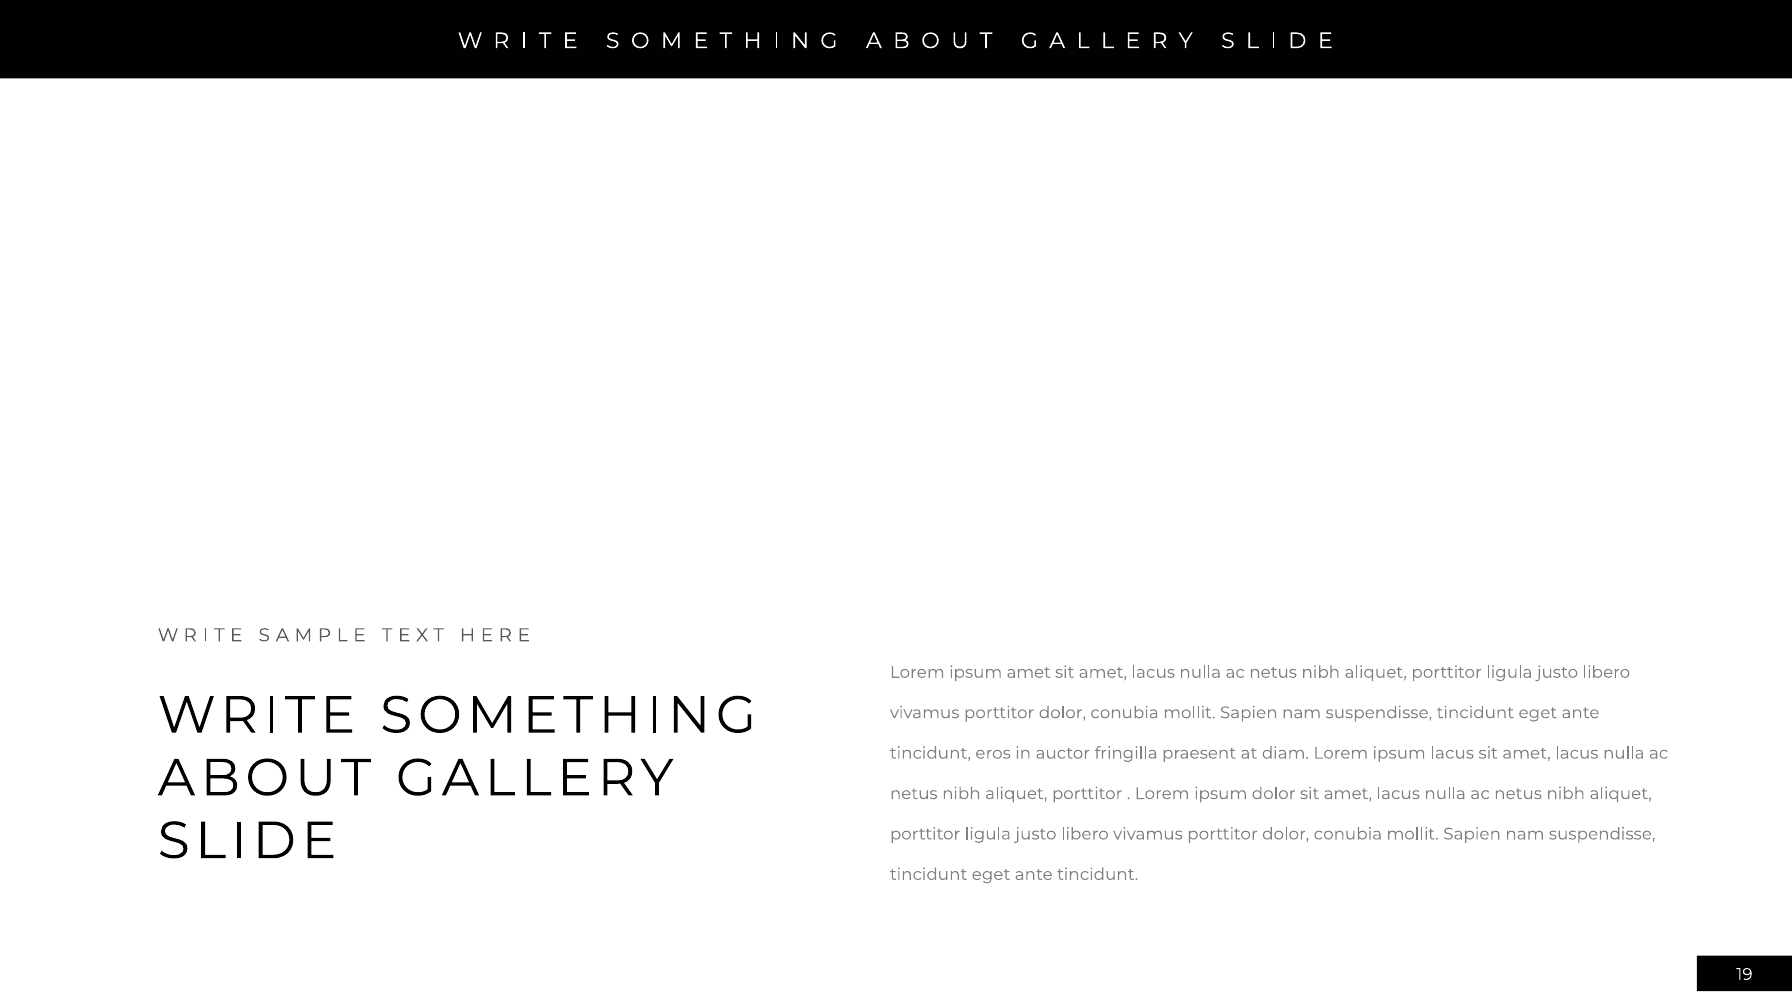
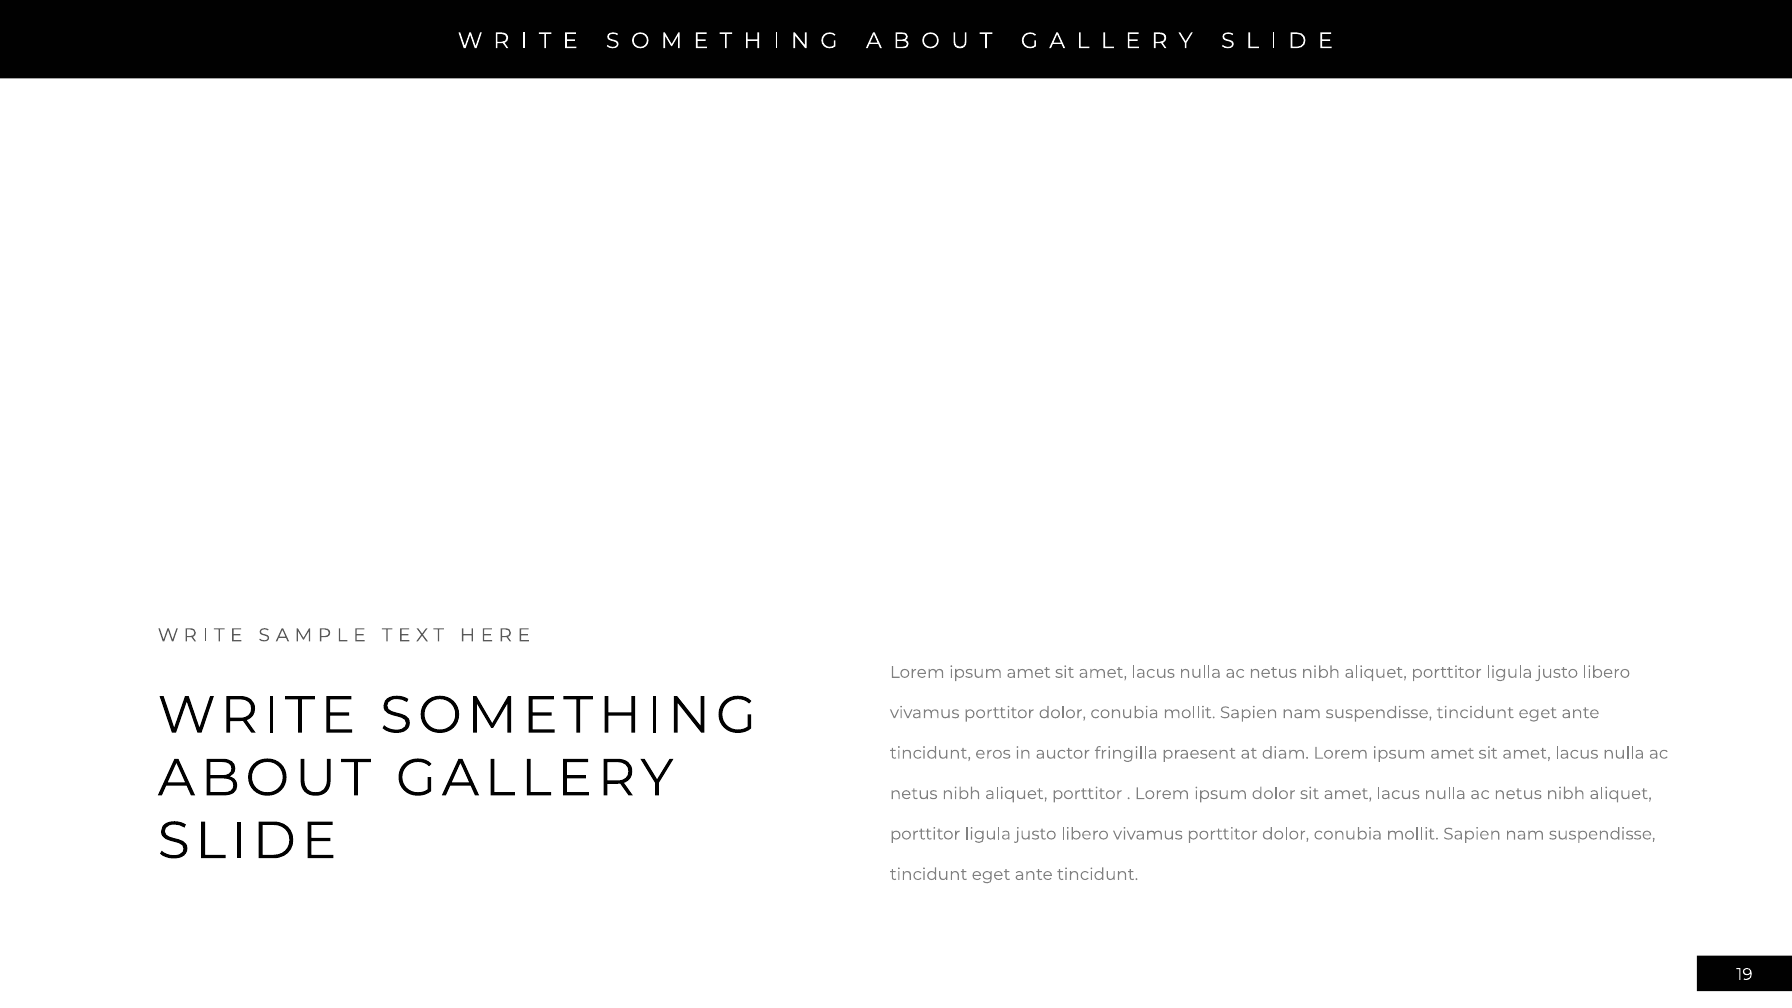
diam Lorem ipsum lacus: lacus -> amet
